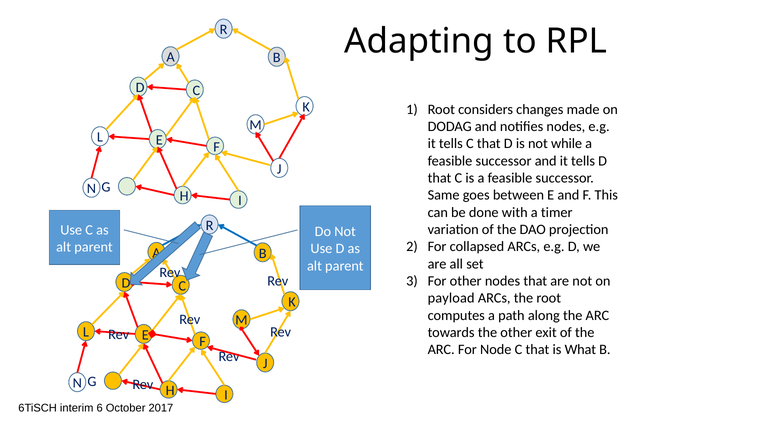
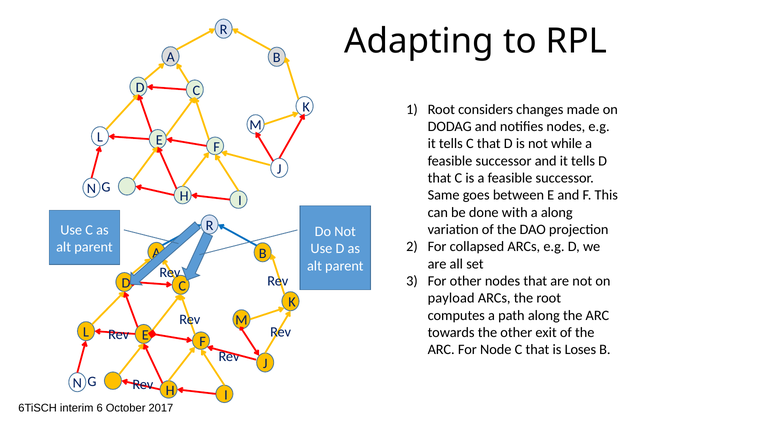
a timer: timer -> along
What: What -> Loses
